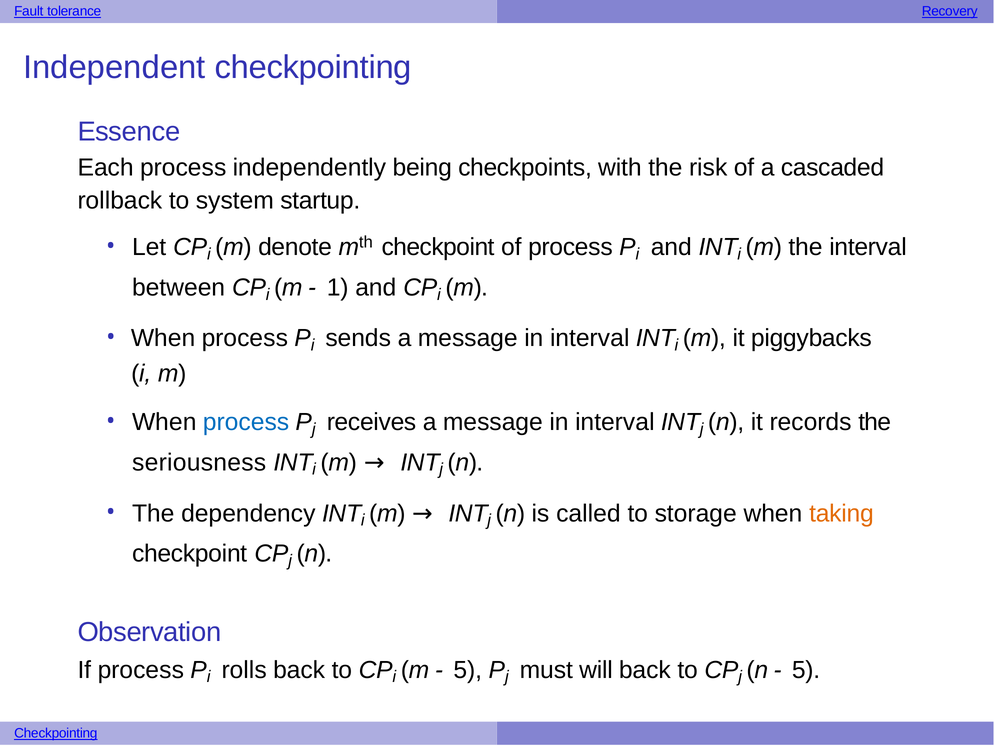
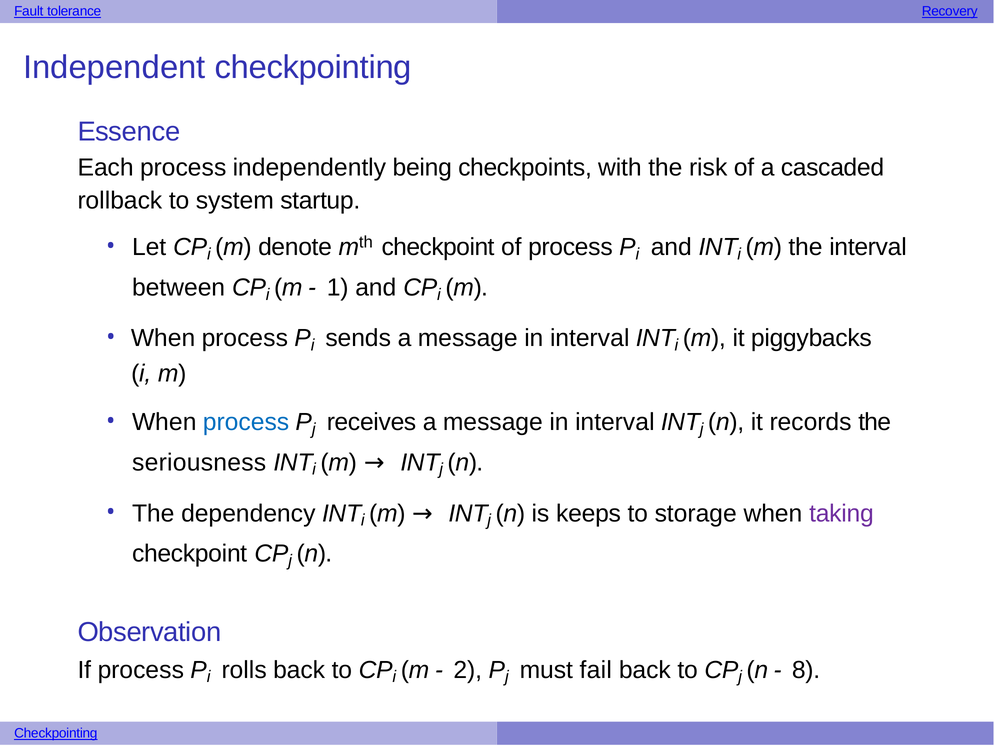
called: called -> keeps
taking colour: orange -> purple
5 at (468, 670): 5 -> 2
will: will -> fail
5 at (806, 670): 5 -> 8
